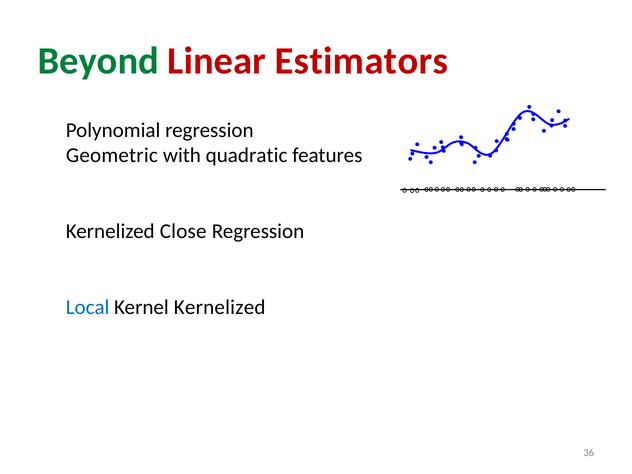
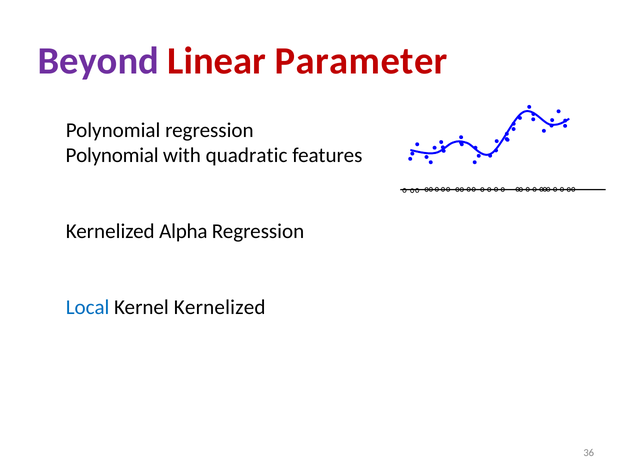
Beyond colour: green -> purple
Estimators: Estimators -> Parameter
Geometric at (112, 155): Geometric -> Polynomial
Close: Close -> Alpha
